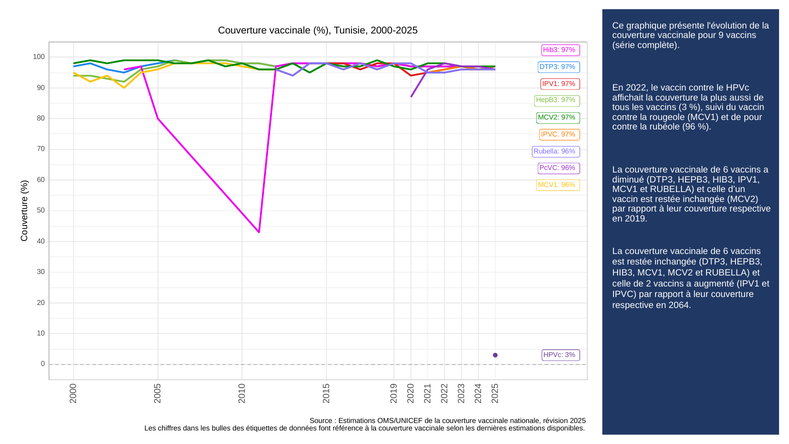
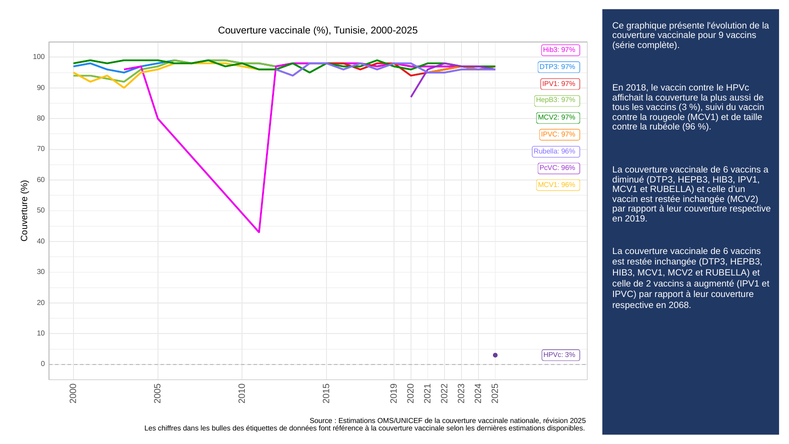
2022: 2022 -> 2018
de pour: pour -> taille
2064: 2064 -> 2068
